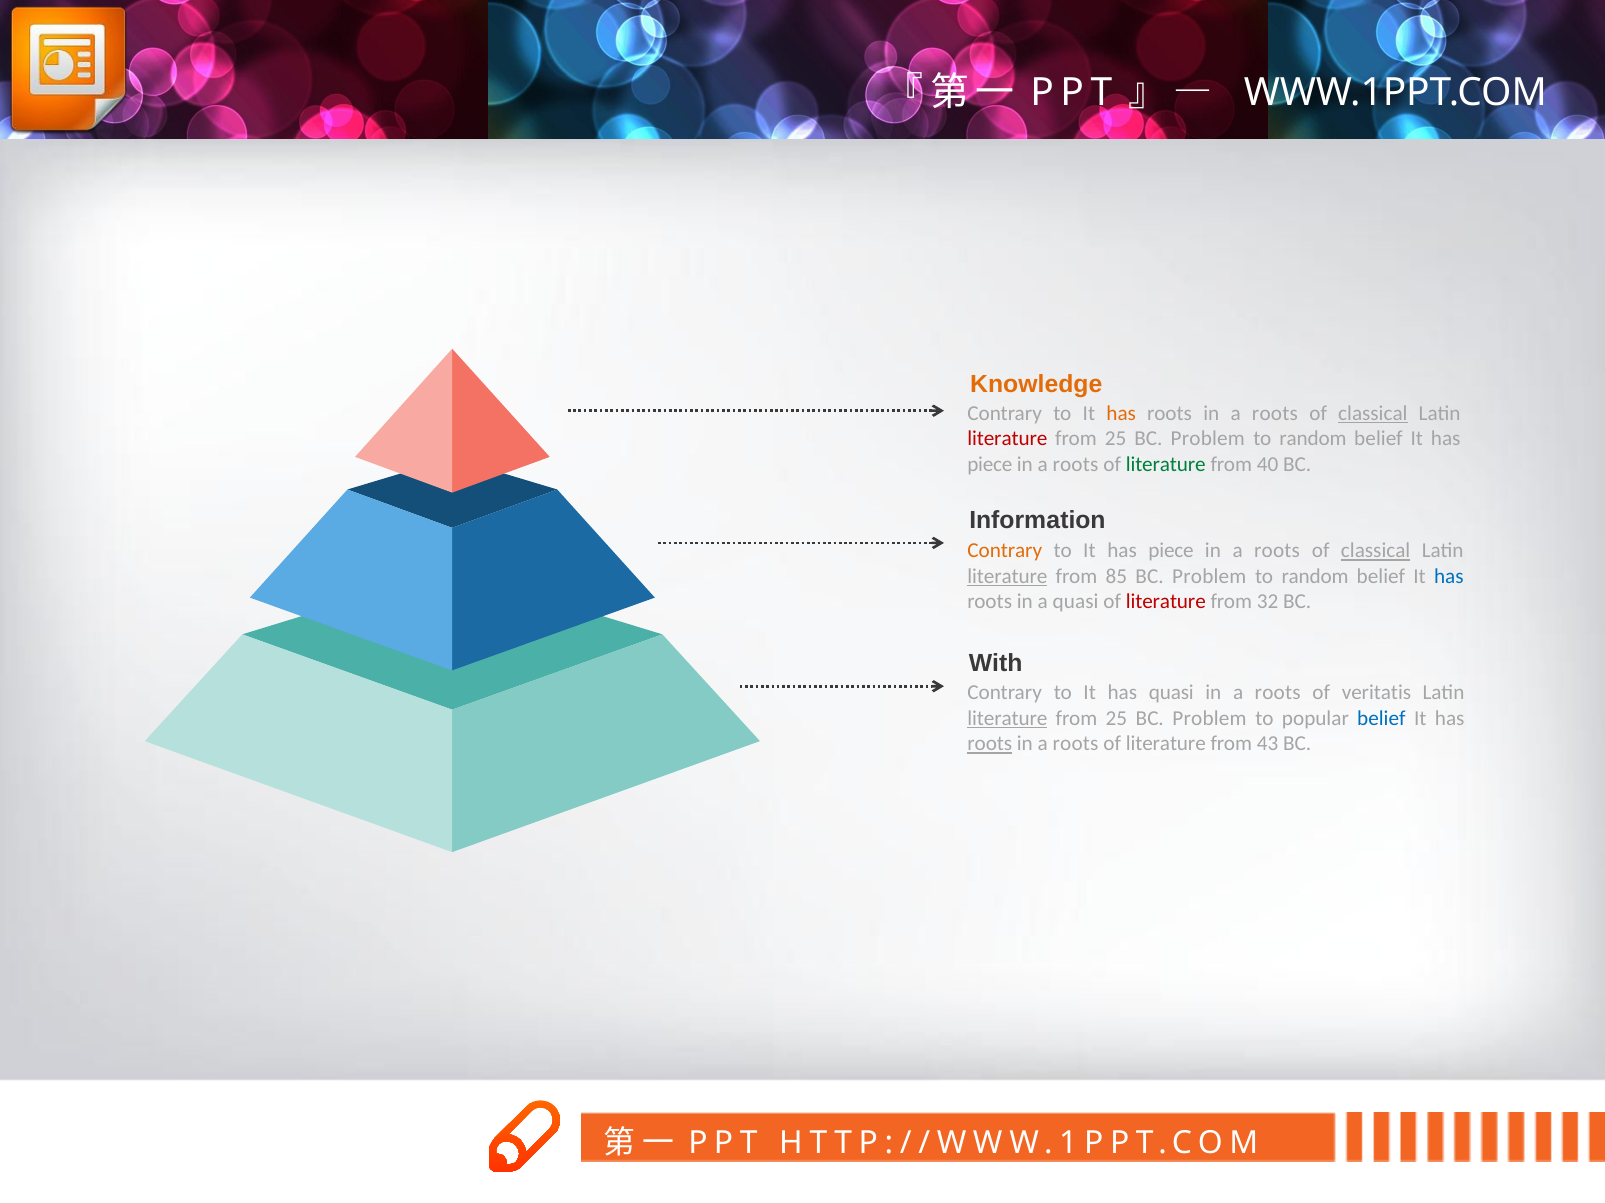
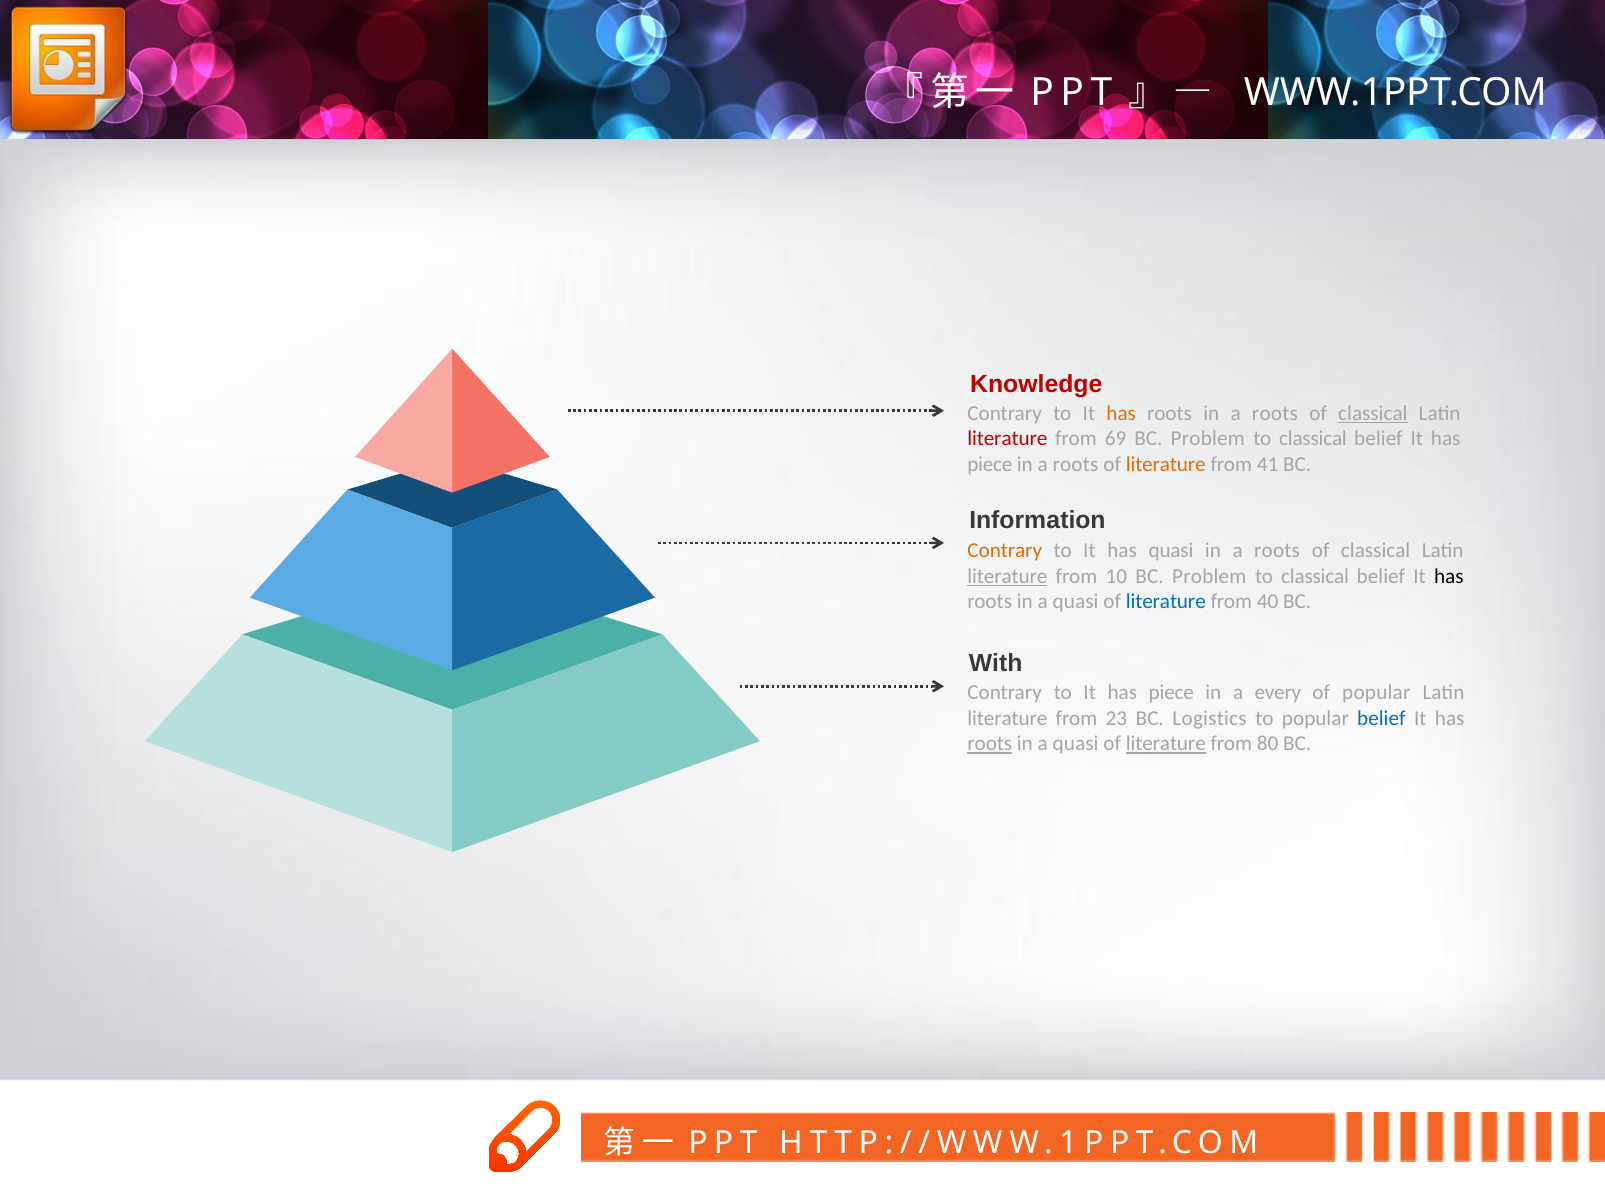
Knowledge colour: orange -> red
25 at (1116, 439): 25 -> 69
random at (1313, 439): random -> classical
literature at (1166, 464) colour: green -> orange
40: 40 -> 41
to It has piece: piece -> quasi
classical at (1376, 551) underline: present -> none
85: 85 -> 10
random at (1315, 577): random -> classical
has at (1449, 577) colour: blue -> black
literature at (1166, 602) colour: red -> blue
32: 32 -> 40
to It has quasi: quasi -> piece
roots at (1278, 693): roots -> every
of veritatis: veritatis -> popular
literature at (1007, 719) underline: present -> none
25 at (1116, 719): 25 -> 23
Problem at (1210, 719): Problem -> Logistics
roots at (1076, 744): roots -> quasi
literature at (1166, 744) underline: none -> present
43: 43 -> 80
